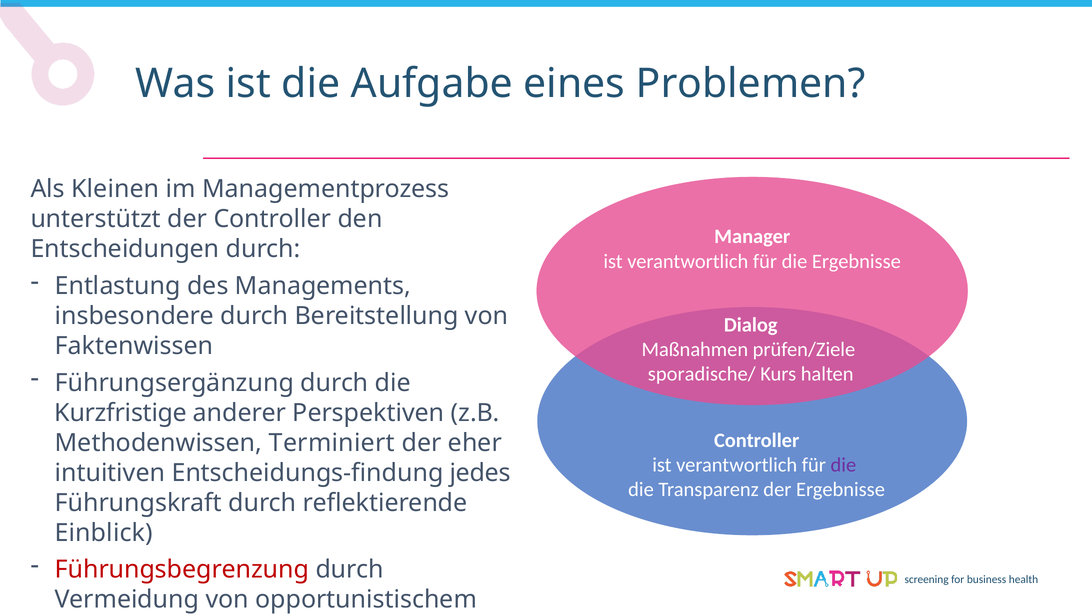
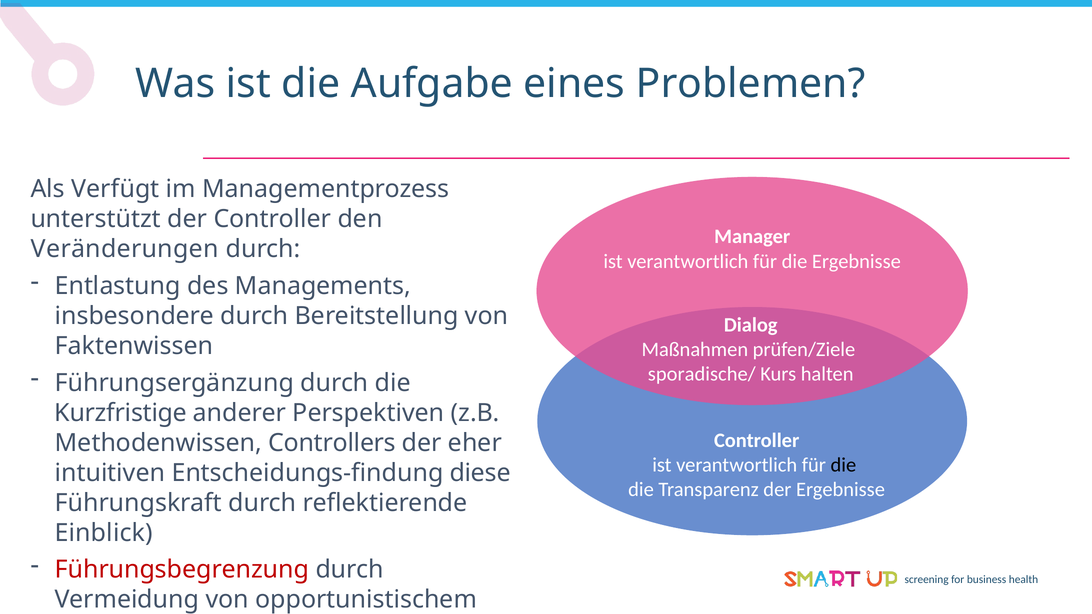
Kleinen: Kleinen -> Verfügt
Entscheidungen: Entscheidungen -> Veränderungen
Terminiert: Terminiert -> Controllers
die at (843, 465) colour: purple -> black
jedes: jedes -> diese
